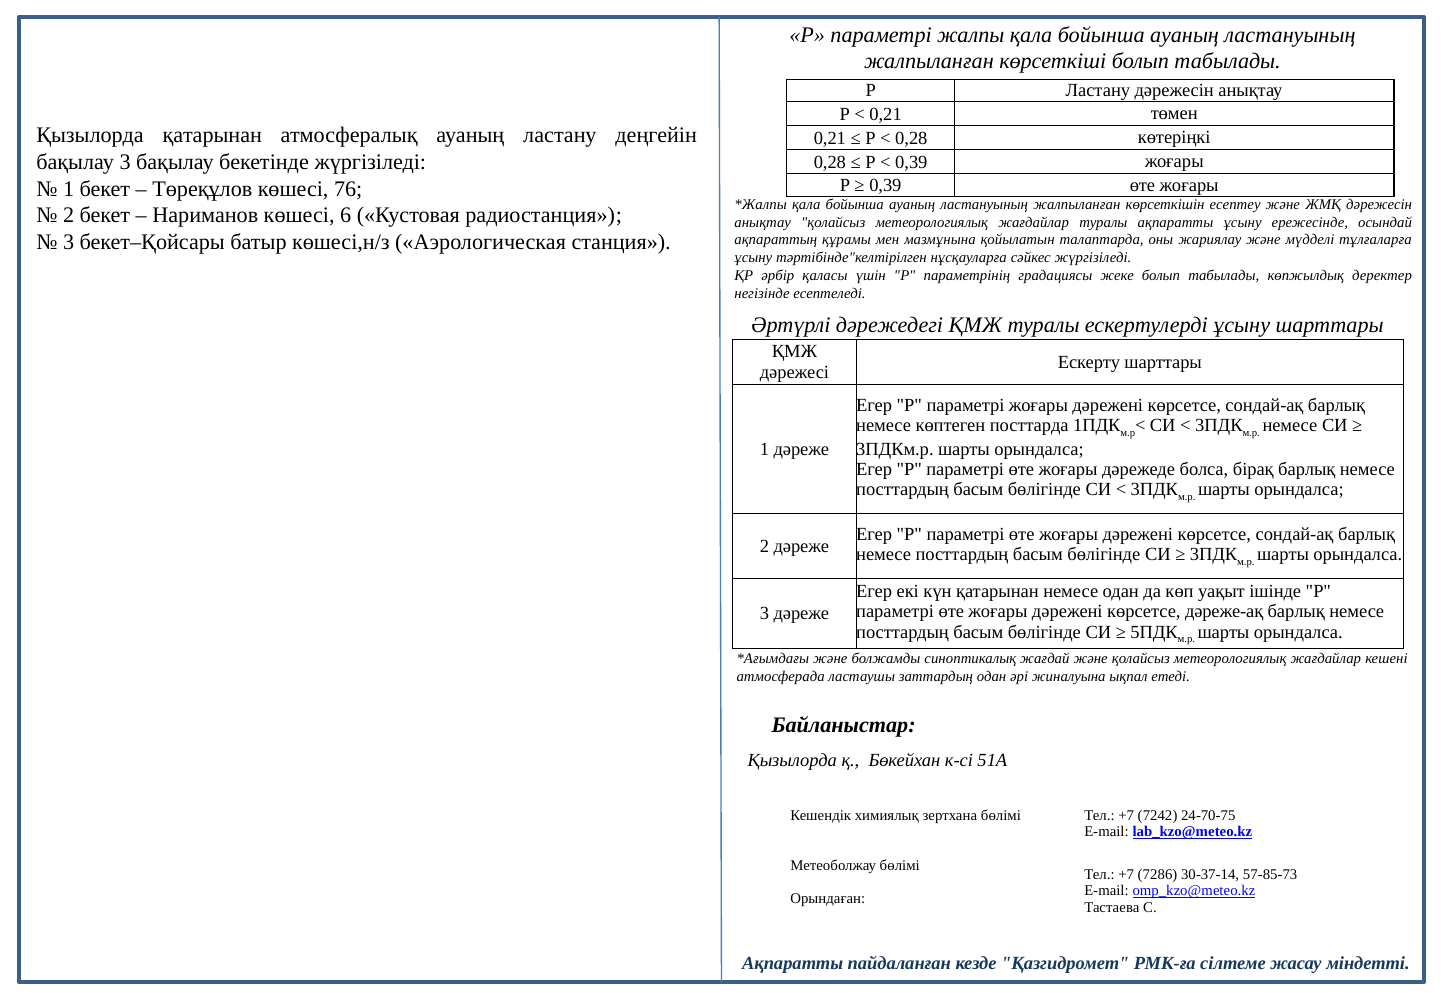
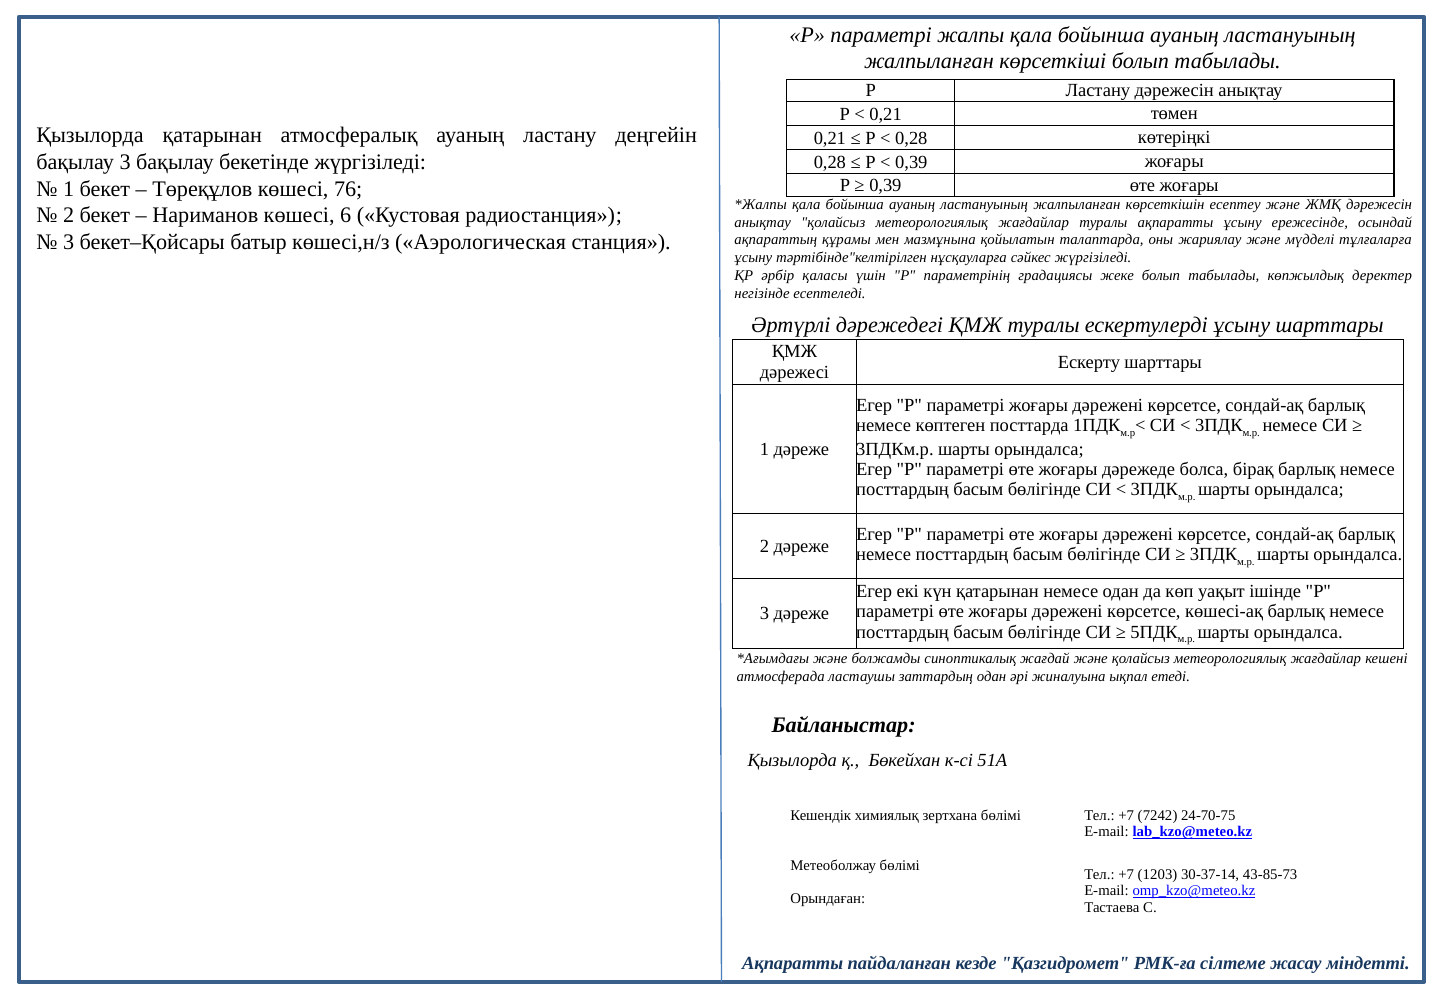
дәреже-ақ: дәреже-ақ -> көшесі-ақ
7286: 7286 -> 1203
57-85-73: 57-85-73 -> 43-85-73
